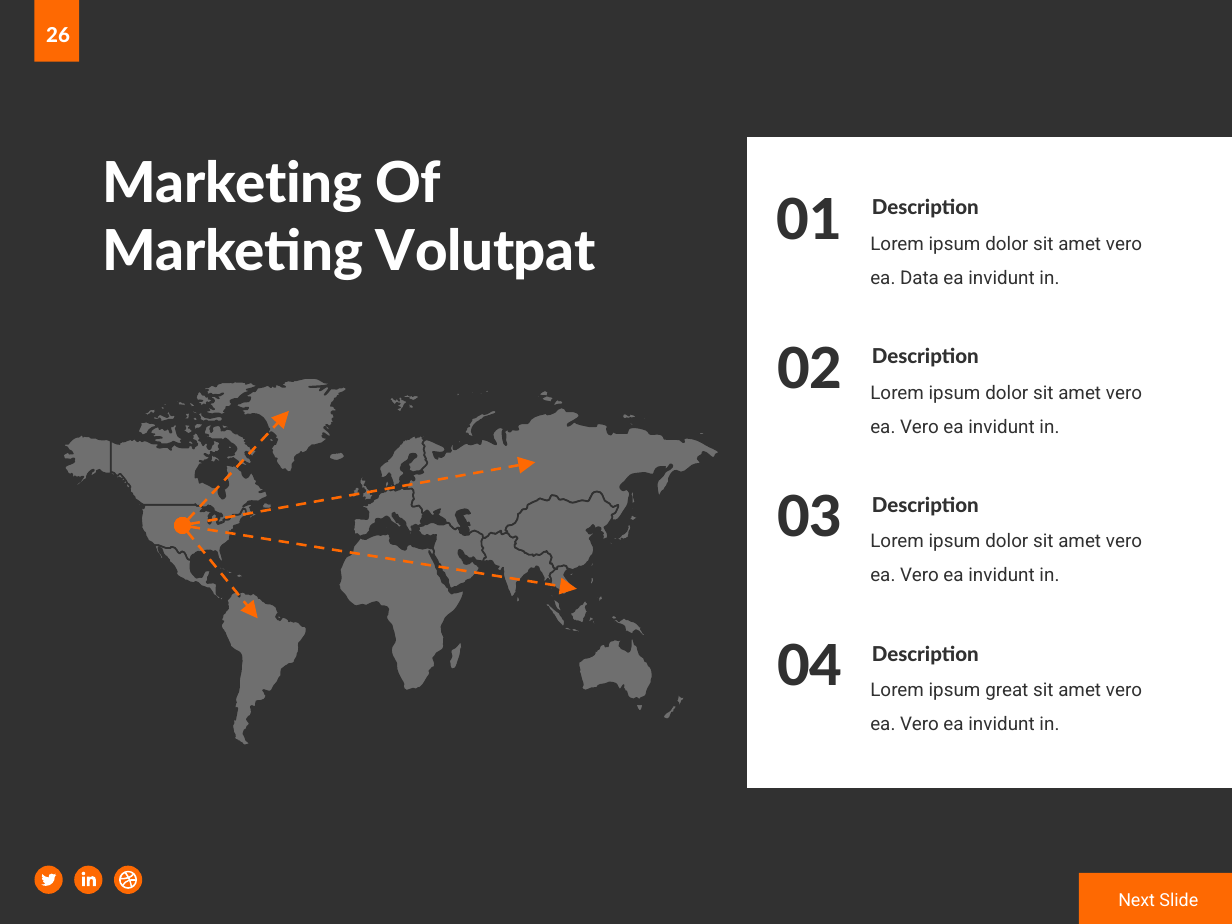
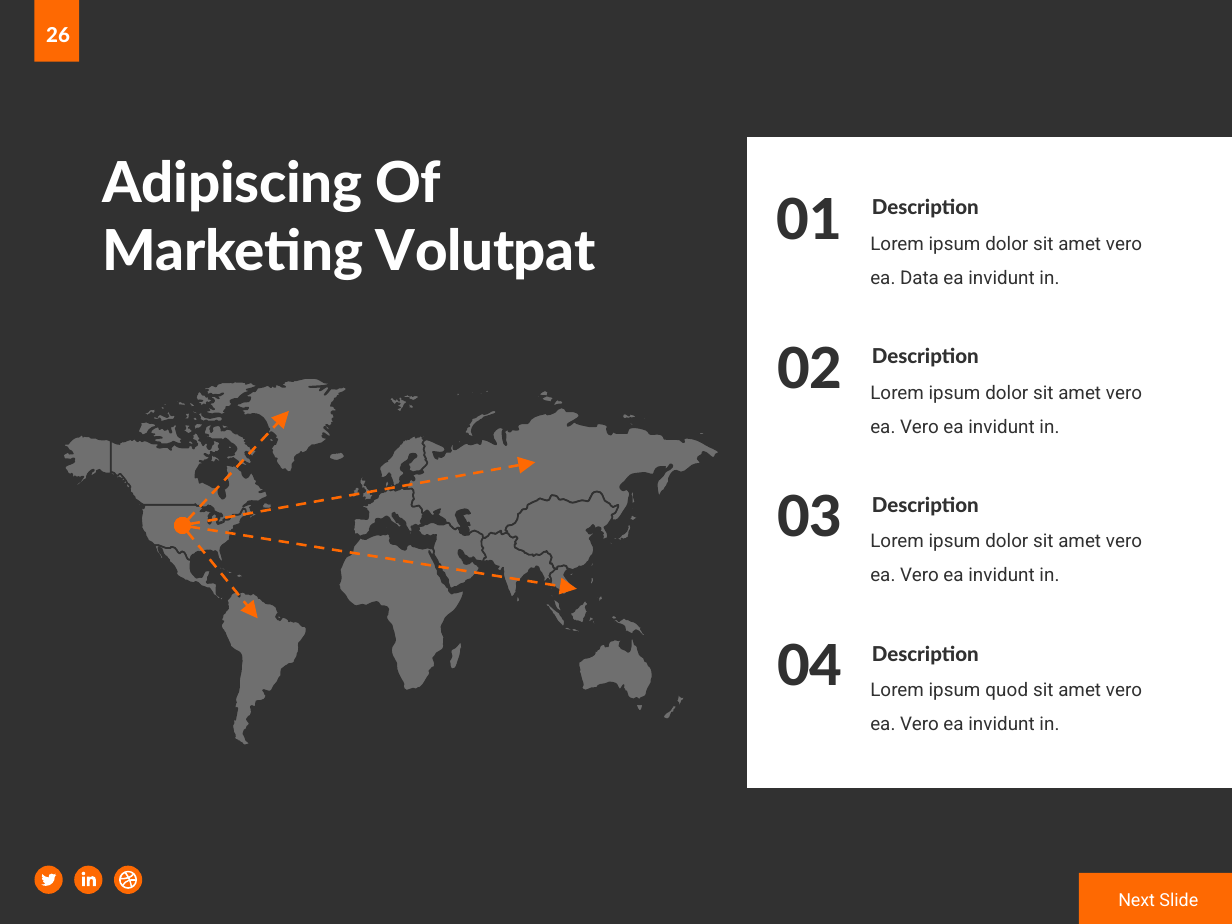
Marketing at (232, 184): Marketing -> Adipiscing
great: great -> quod
